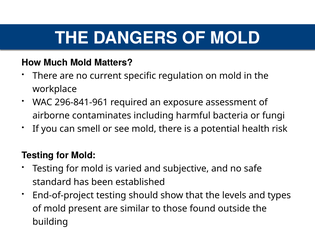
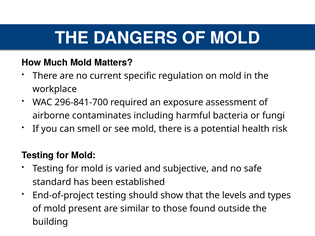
296-841-961: 296-841-961 -> 296-841-700
